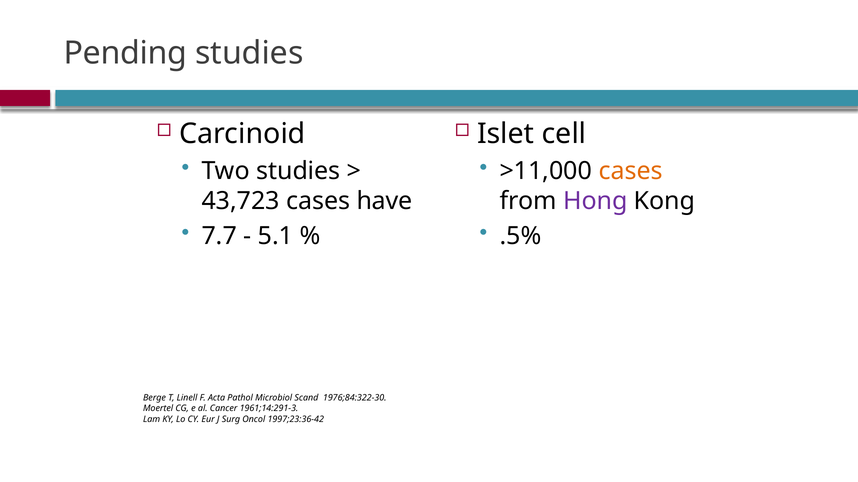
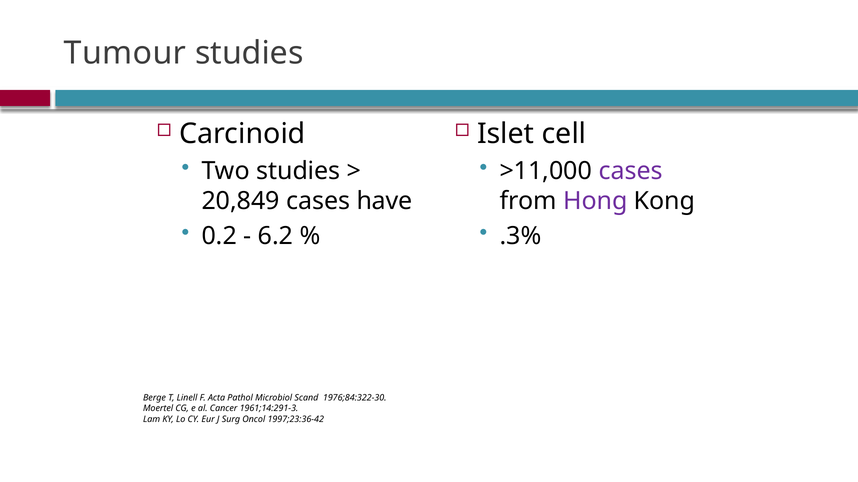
Pending: Pending -> Tumour
cases at (631, 171) colour: orange -> purple
43,723: 43,723 -> 20,849
7.7: 7.7 -> 0.2
5.1: 5.1 -> 6.2
.5%: .5% -> .3%
